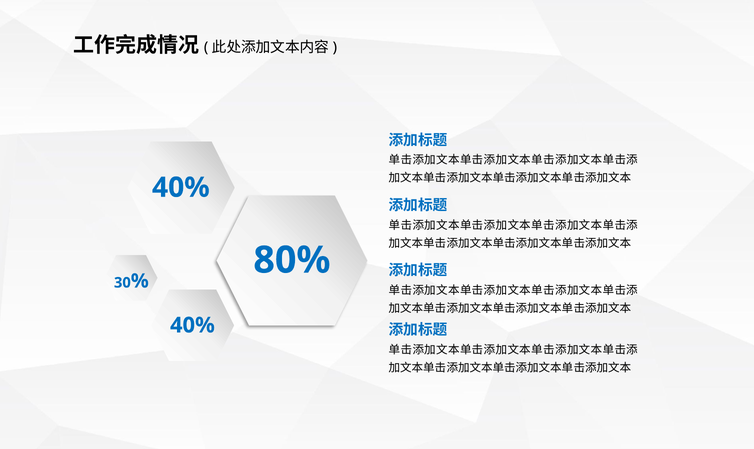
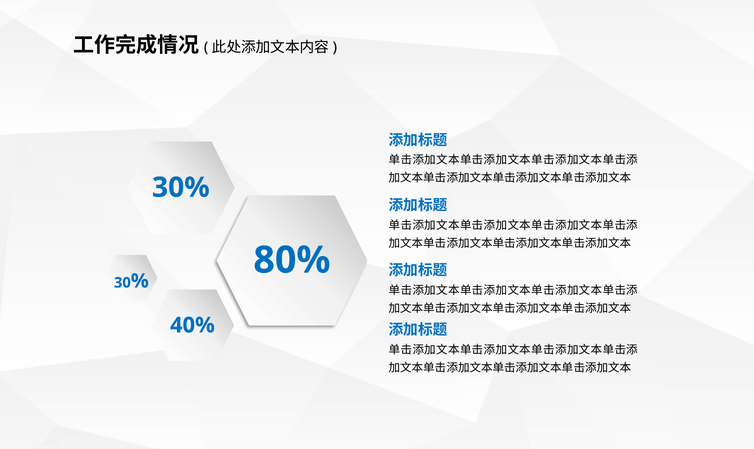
40% at (181, 187): 40% -> 30%
